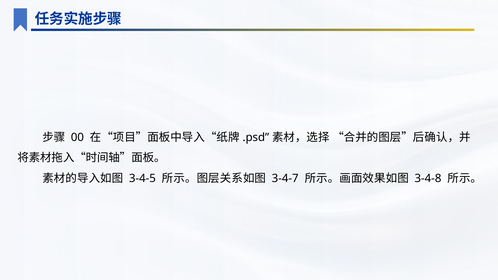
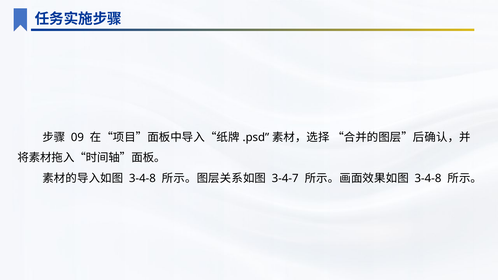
00: 00 -> 09
3-4-5 at (142, 178): 3-4-5 -> 3-4-8
